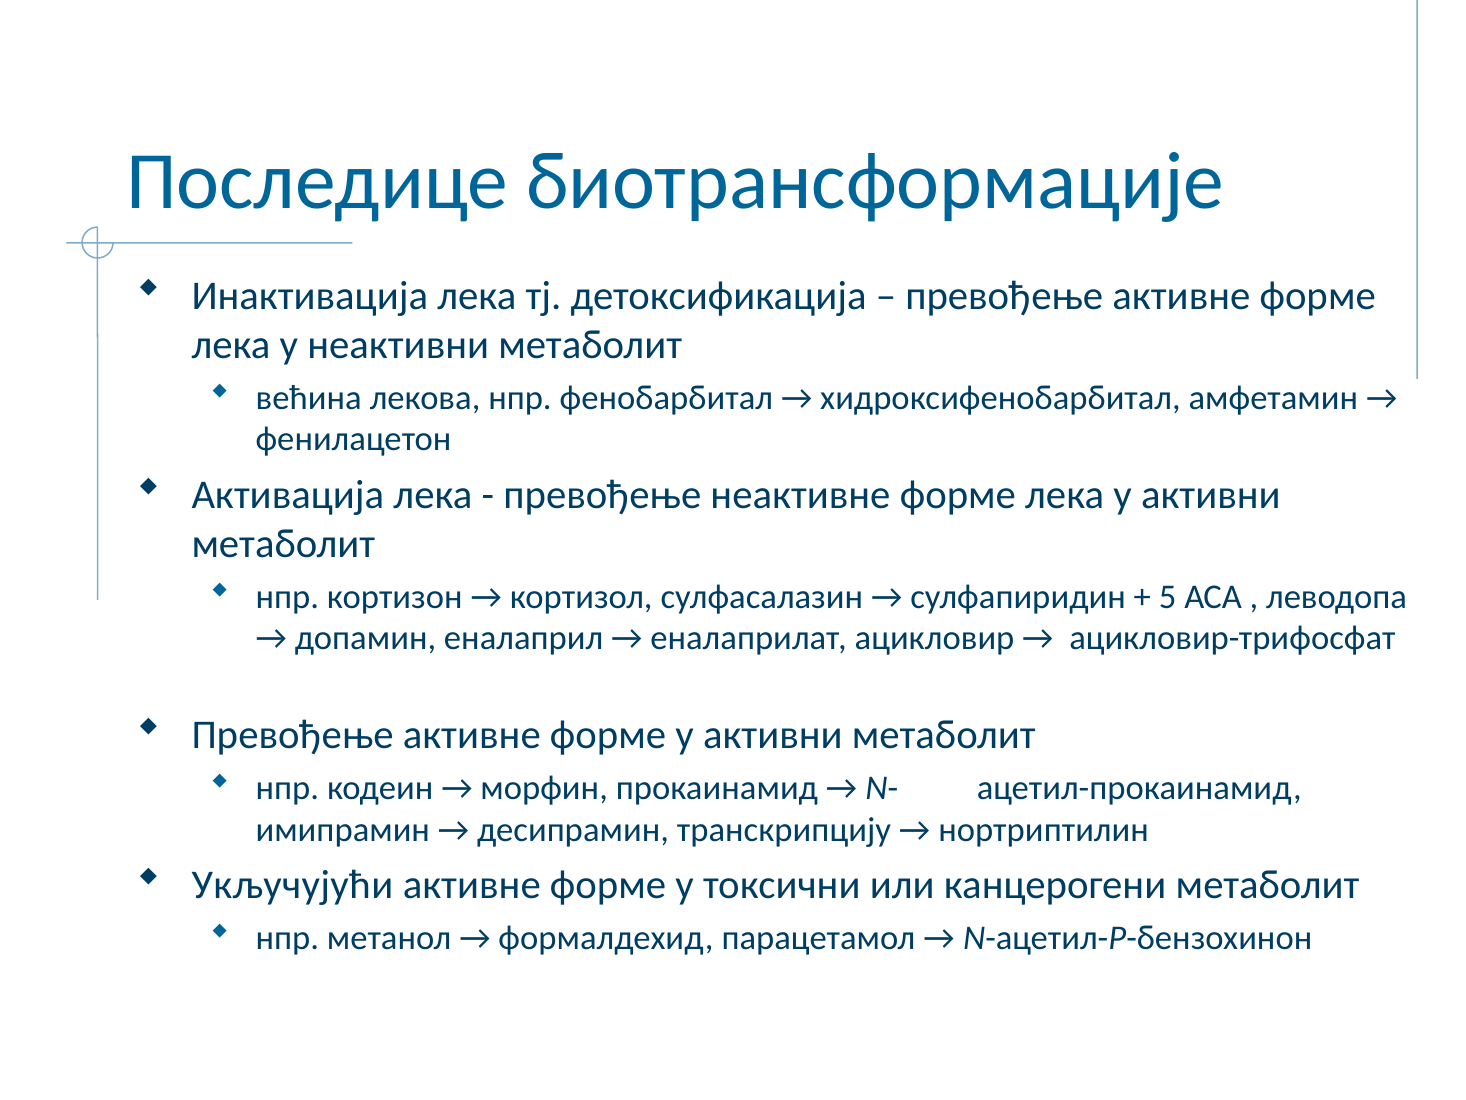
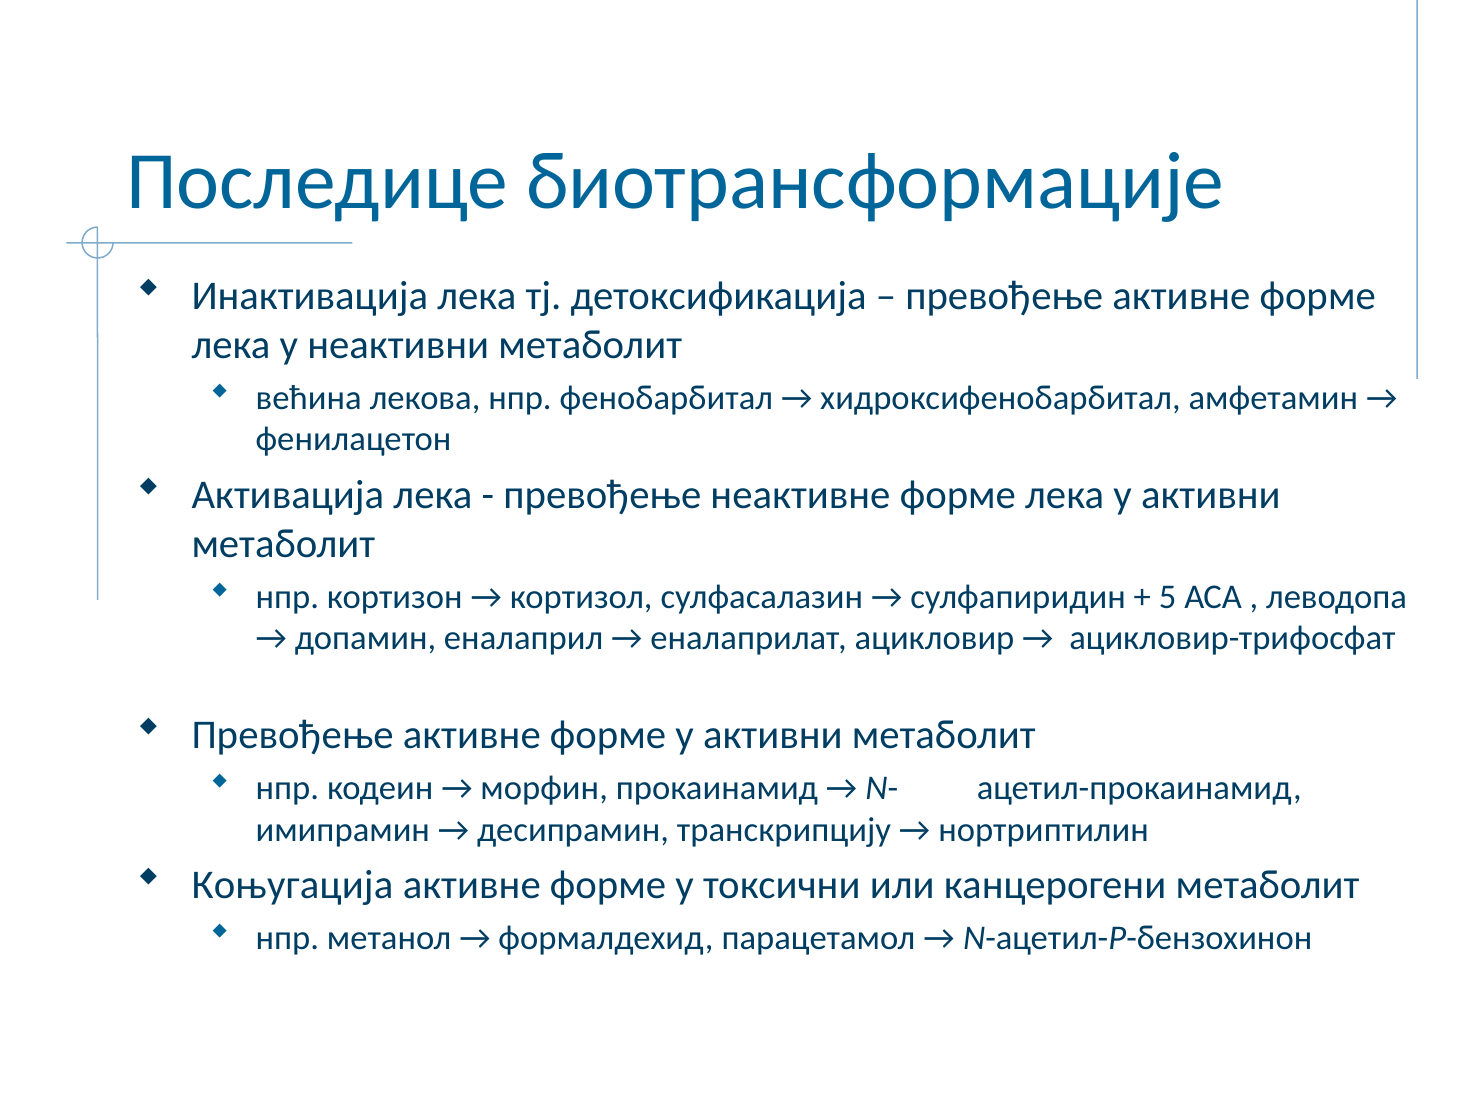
Укључујући: Укључујући -> Коњугација
